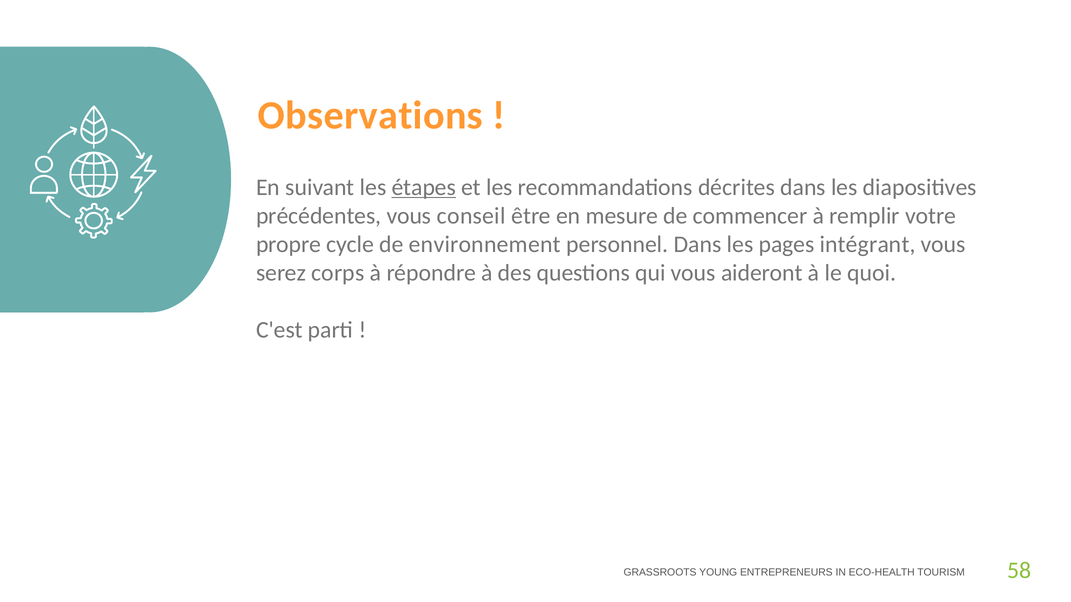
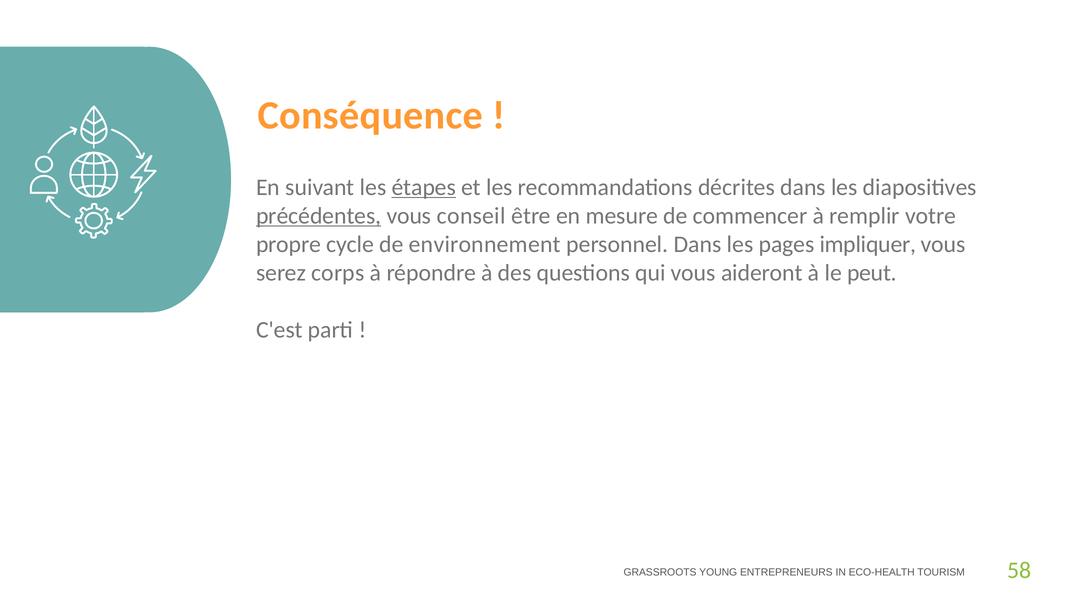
Observations: Observations -> Conséquence
précédentes underline: none -> present
intégrant: intégrant -> impliquer
quoi: quoi -> peut
